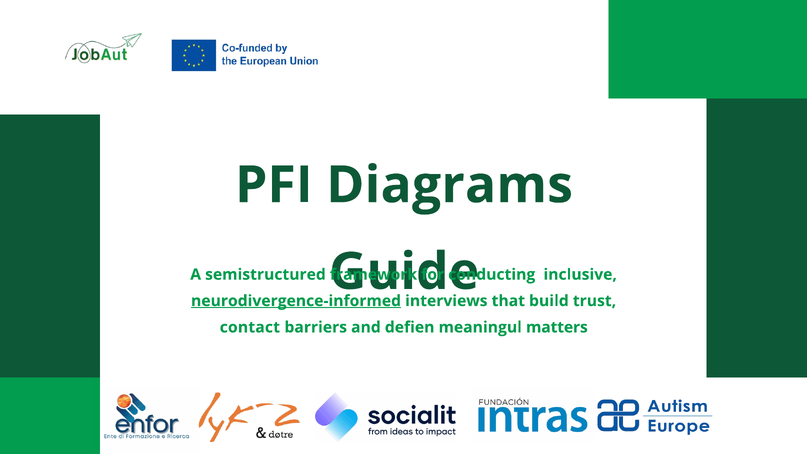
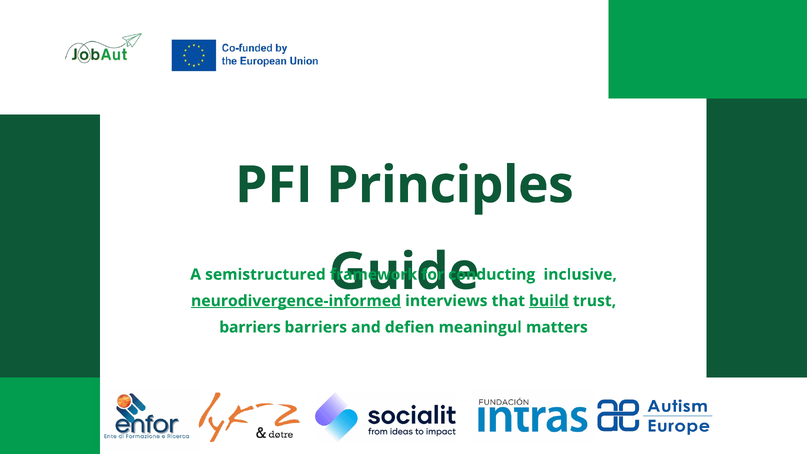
Diagrams: Diagrams -> Principles
build underline: none -> present
contact at (250, 327): contact -> barriers
